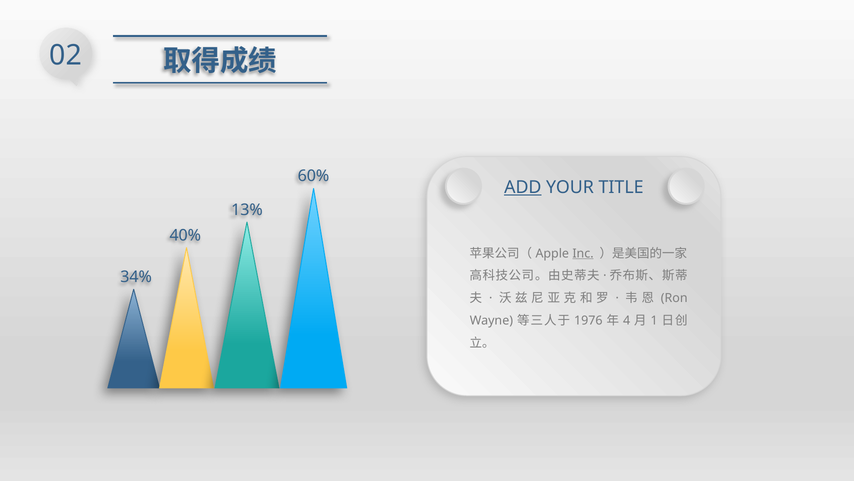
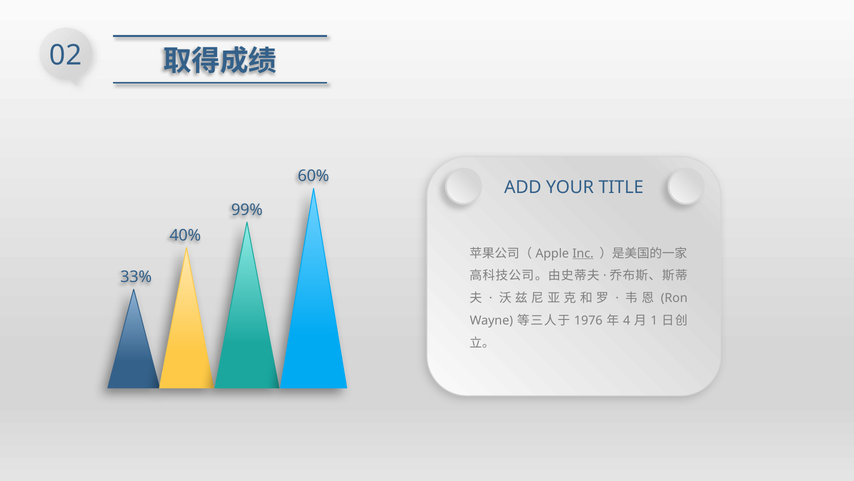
ADD underline: present -> none
13%: 13% -> 99%
34%: 34% -> 33%
